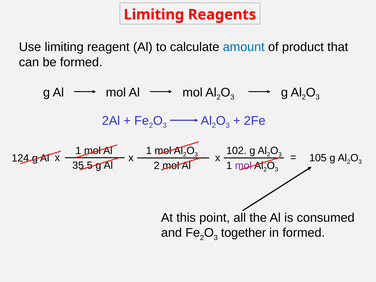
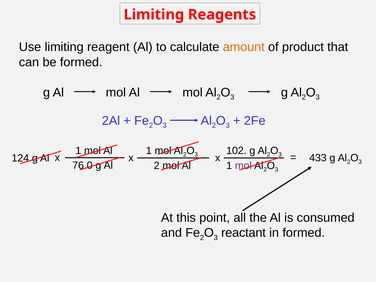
amount colour: blue -> orange
105: 105 -> 433
35.5: 35.5 -> 76.0
together: together -> reactant
